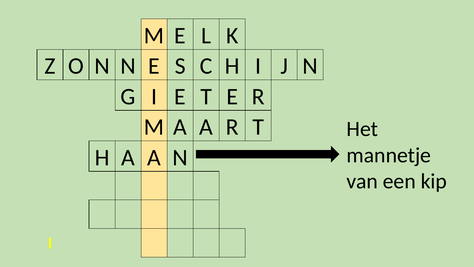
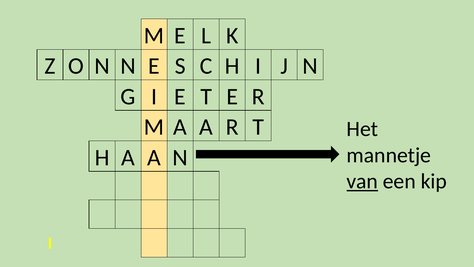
van underline: none -> present
